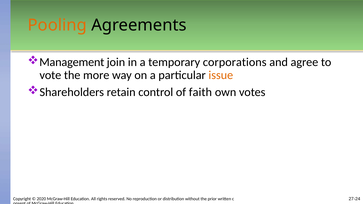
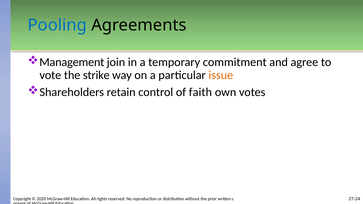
Pooling colour: orange -> blue
corporations: corporations -> commitment
more: more -> strike
